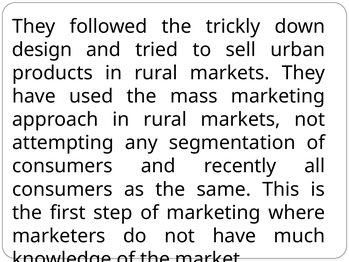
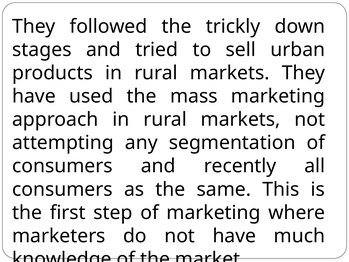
design: design -> stages
